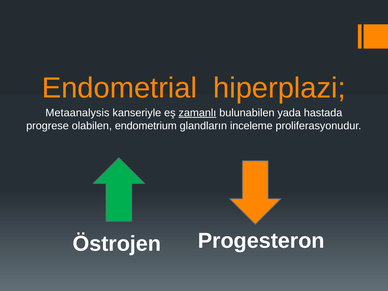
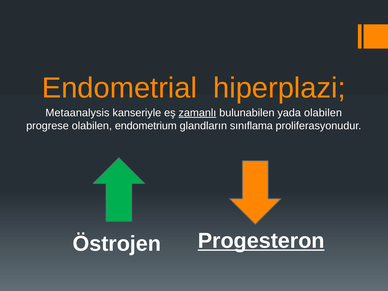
yada hastada: hastada -> olabilen
inceleme: inceleme -> sınıflama
Progesteron underline: none -> present
